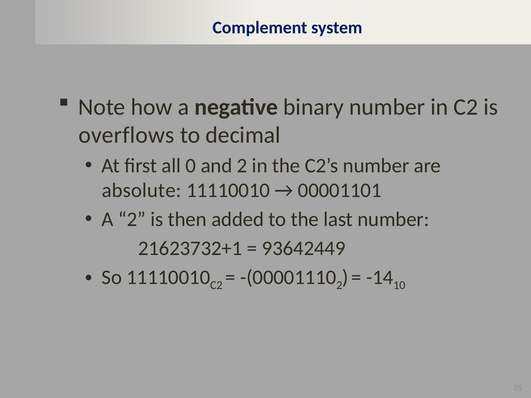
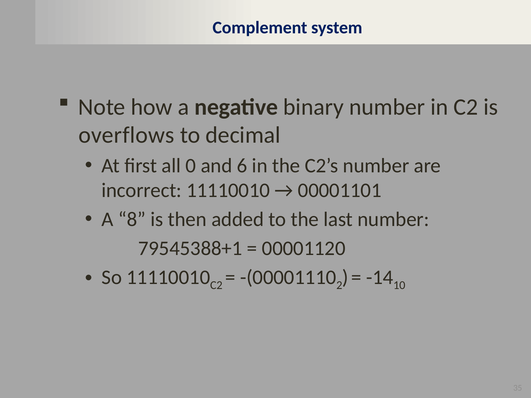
and 2: 2 -> 6
absolute: absolute -> incorrect
A 2: 2 -> 8
21623732+1: 21623732+1 -> 79545388+1
93642449: 93642449 -> 00001120
